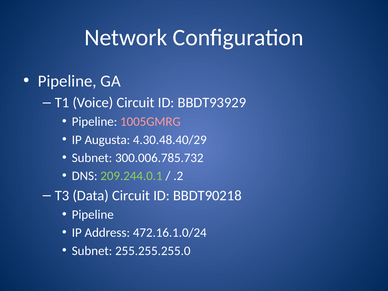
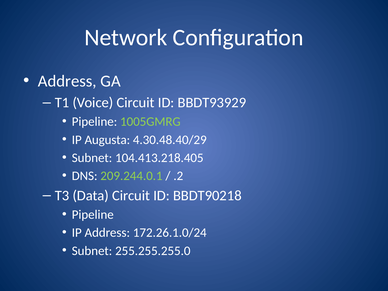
Pipeline at (67, 81): Pipeline -> Address
1005GMRG colour: pink -> light green
300.006.785.732: 300.006.785.732 -> 104.413.218.405
472.16.1.0/24: 472.16.1.0/24 -> 172.26.1.0/24
